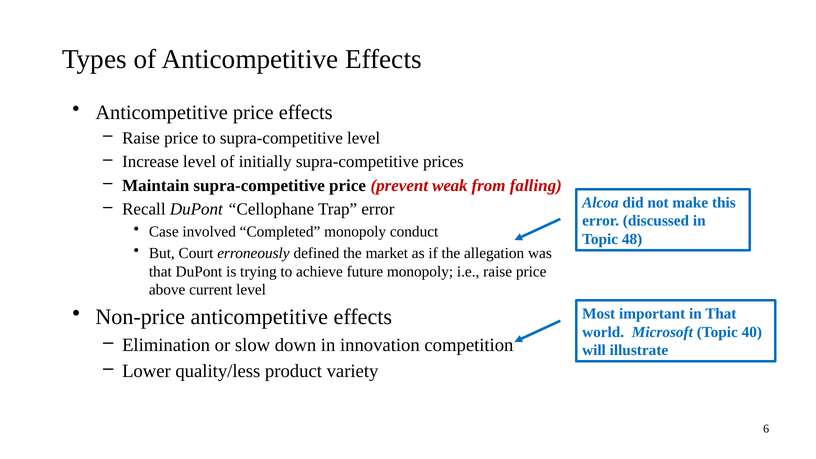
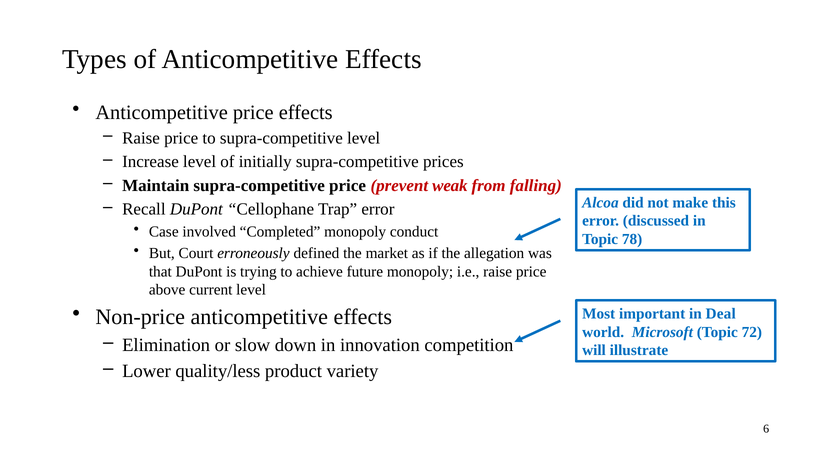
48: 48 -> 78
in That: That -> Deal
40: 40 -> 72
